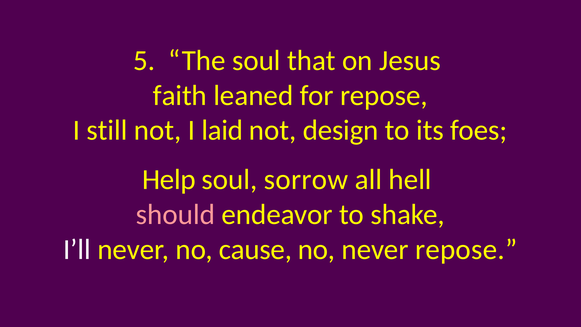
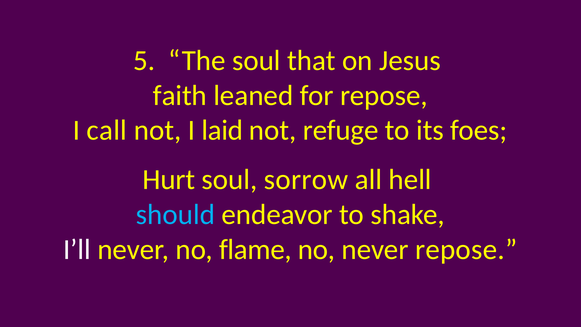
still: still -> call
design: design -> refuge
Help: Help -> Hurt
should colour: pink -> light blue
cause: cause -> flame
